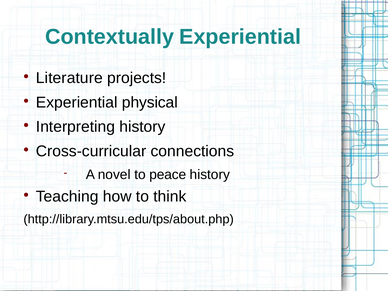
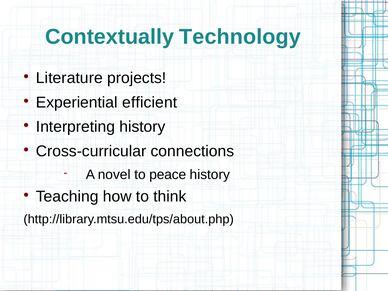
Contextually Experiential: Experiential -> Technology
physical: physical -> efficient
